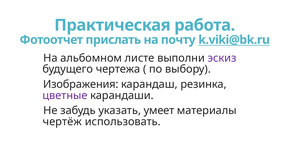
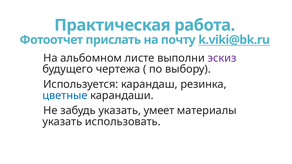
Изображения: Изображения -> Используется
цветные colour: purple -> blue
чертёж at (62, 122): чертёж -> указать
